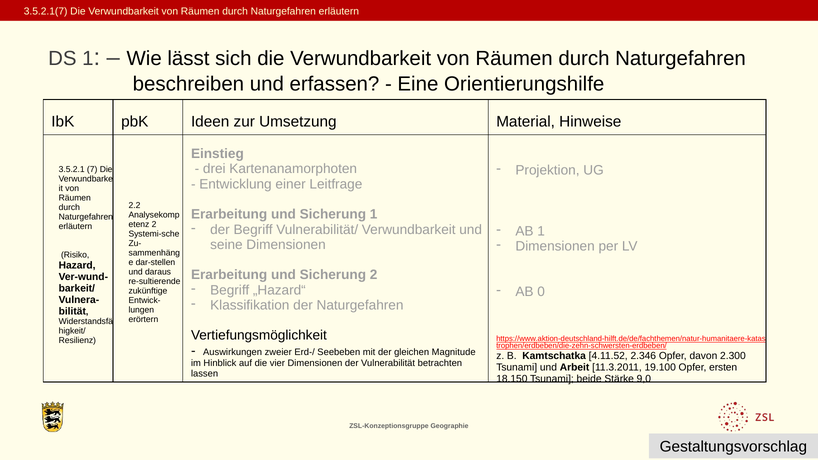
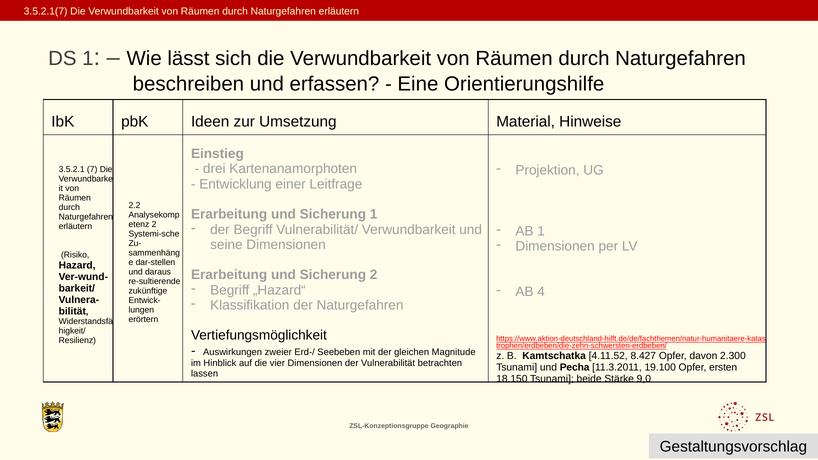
0: 0 -> 4
2.346: 2.346 -> 8.427
Arbeit: Arbeit -> Pecha
